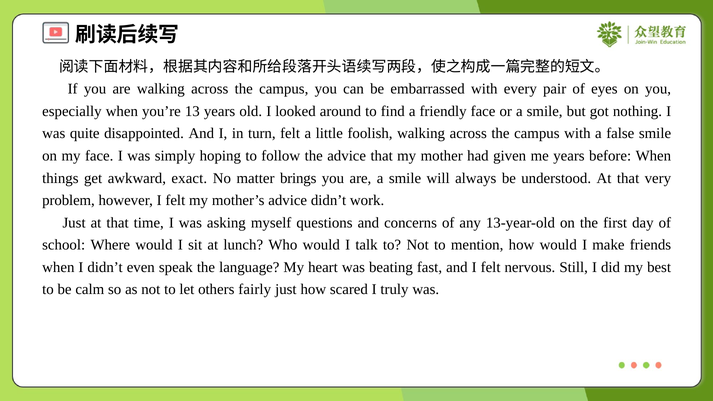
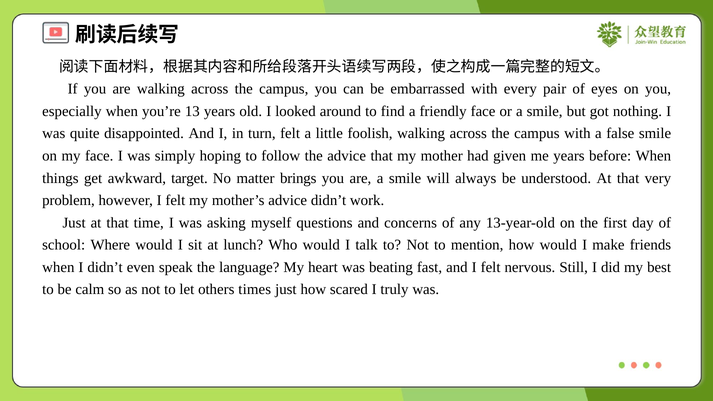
exact: exact -> target
fairly: fairly -> times
